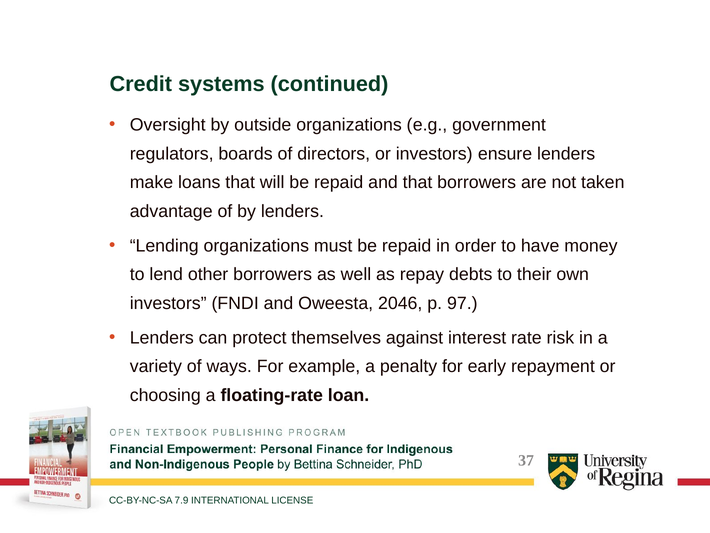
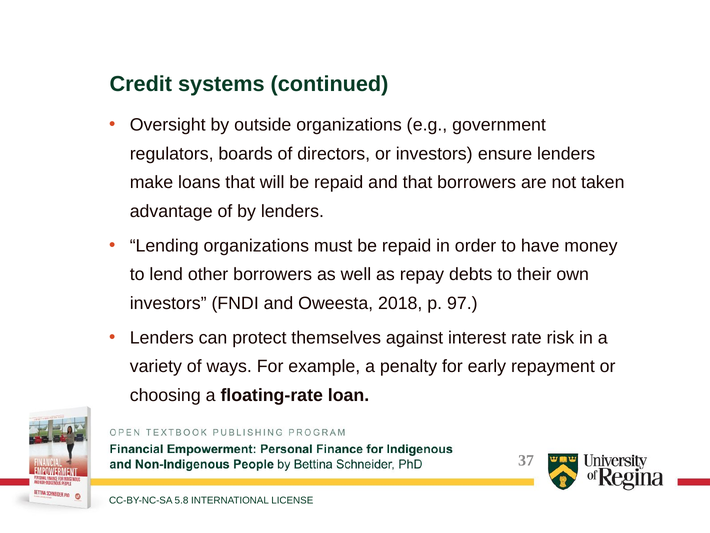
2046: 2046 -> 2018
7.9: 7.9 -> 5.8
